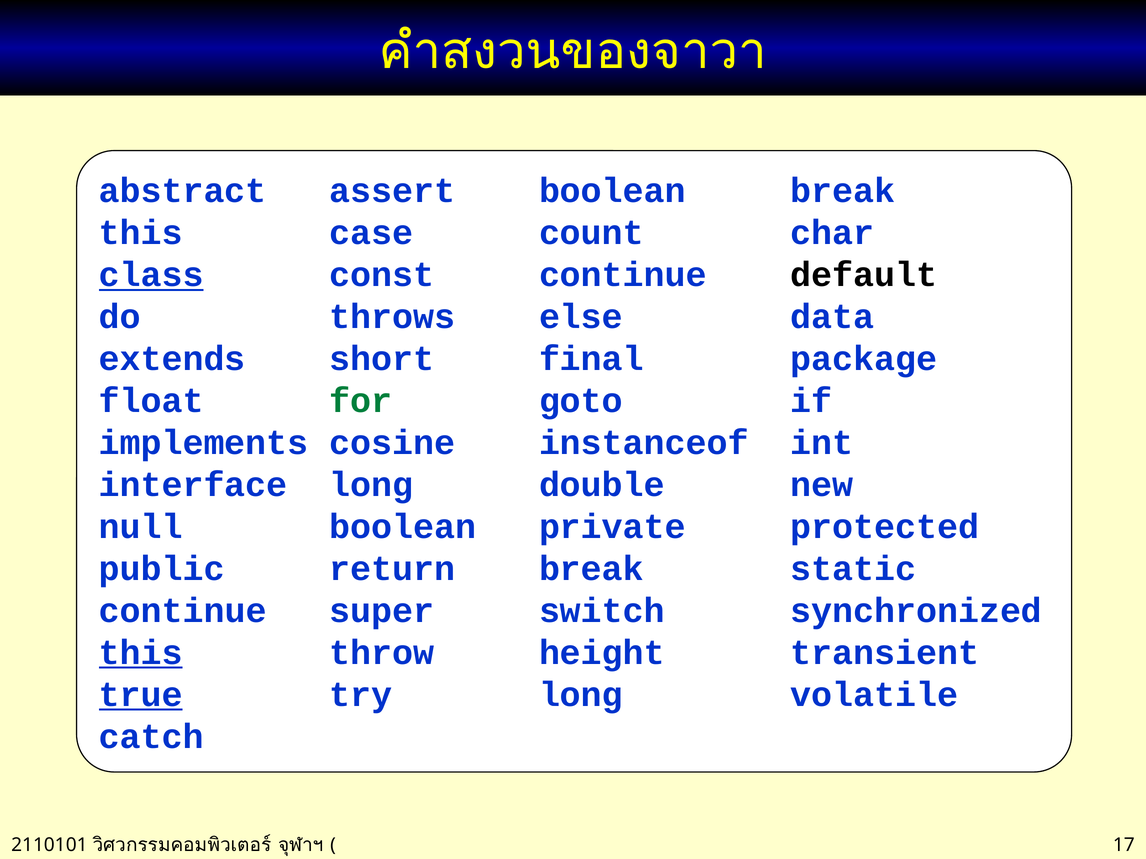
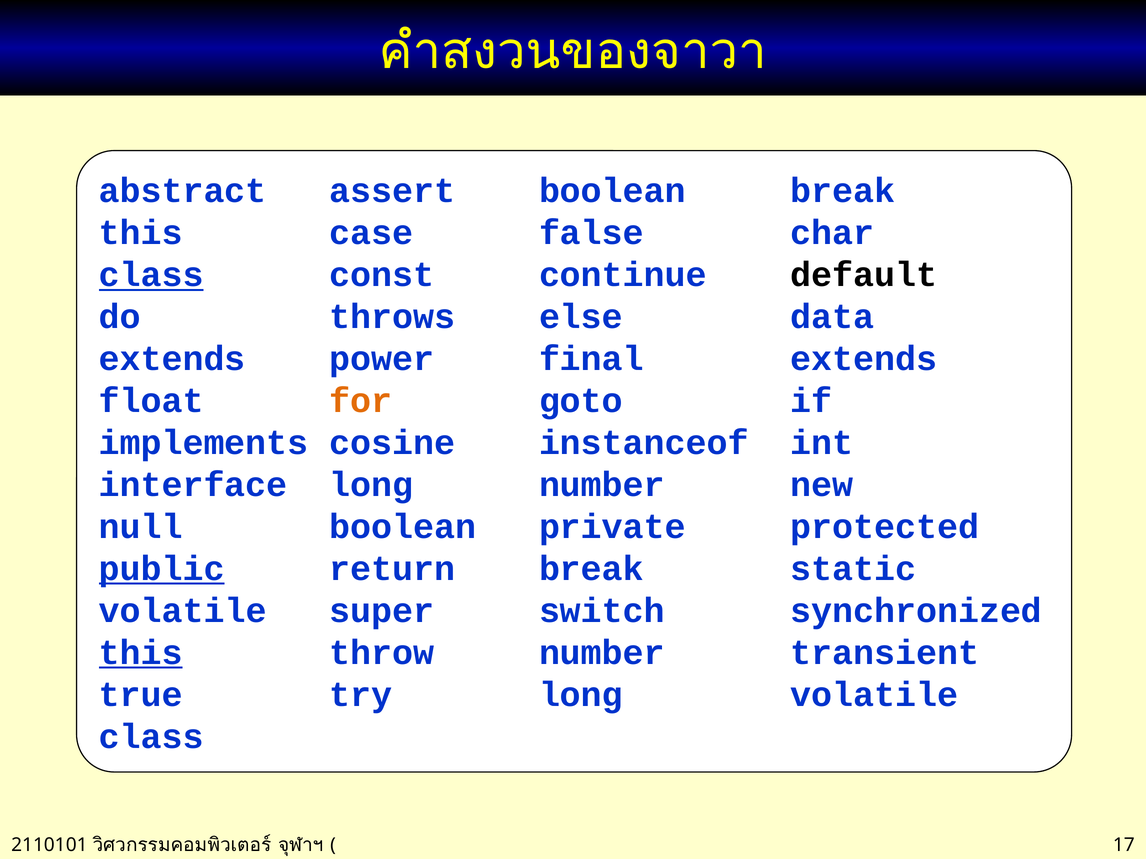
count: count -> false
short: short -> power
final package: package -> extends
for colour: green -> orange
long double: double -> number
public underline: none -> present
continue at (183, 611): continue -> volatile
throw height: height -> number
true underline: present -> none
catch at (151, 737): catch -> class
